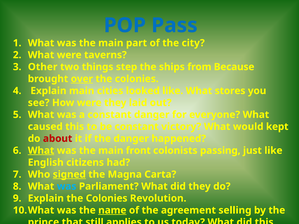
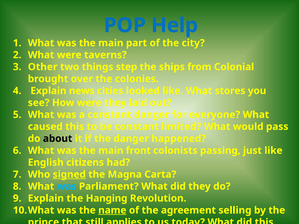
Pass: Pass -> Help
Because: Because -> Colonial
over underline: present -> none
Explain main: main -> news
victory: victory -> limited
kept: kept -> pass
about colour: red -> black
What at (41, 151) underline: present -> none
Explain the Colonies: Colonies -> Hanging
